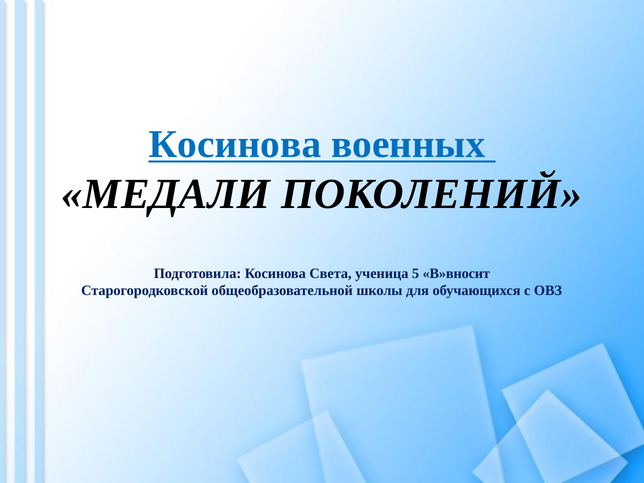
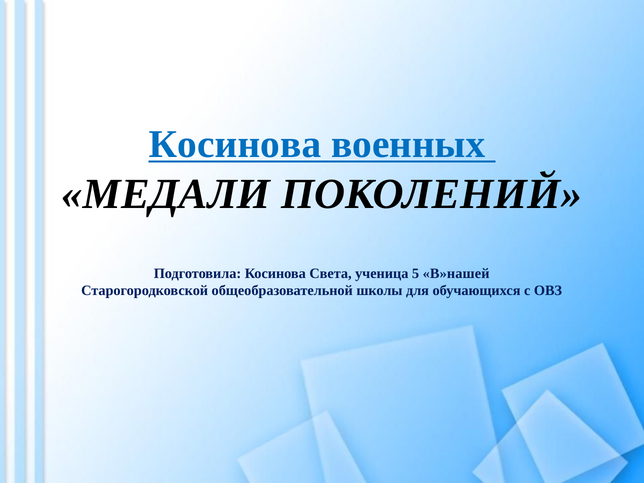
В»вносит: В»вносит -> В»нашей
